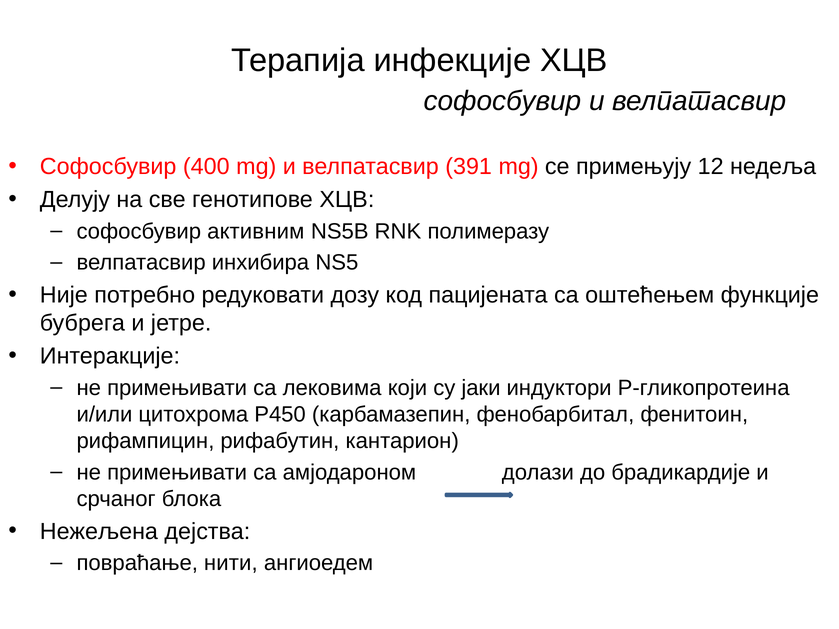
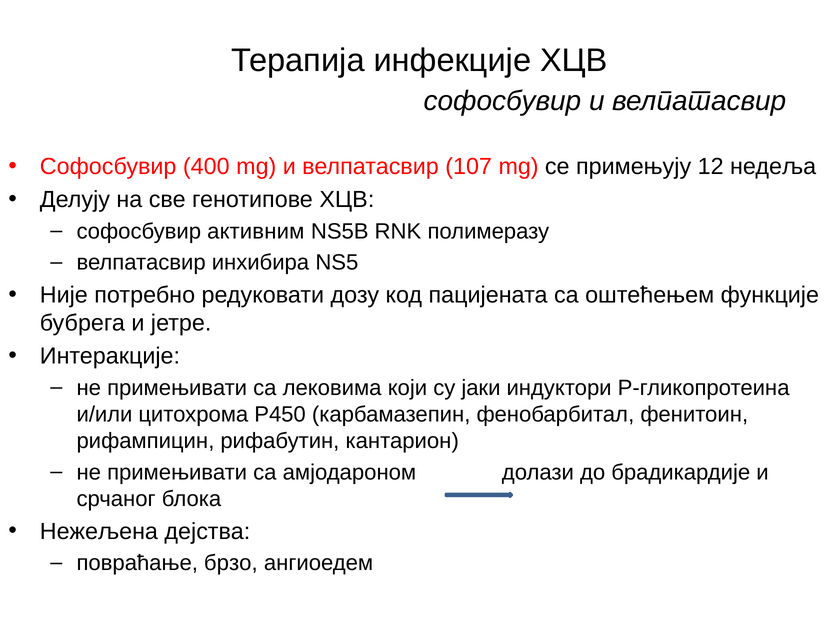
391: 391 -> 107
нити: нити -> брзо
